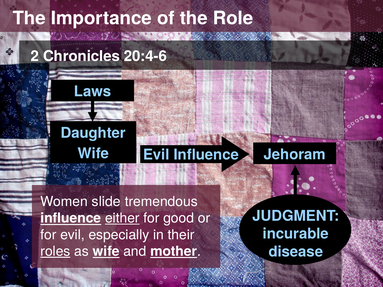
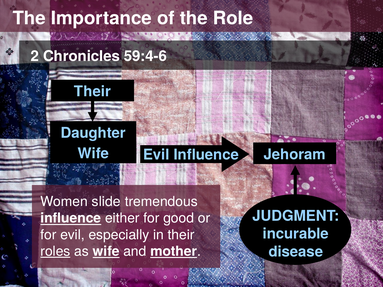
20:4-6: 20:4-6 -> 59:4-6
Laws at (93, 92): Laws -> Their
either underline: present -> none
